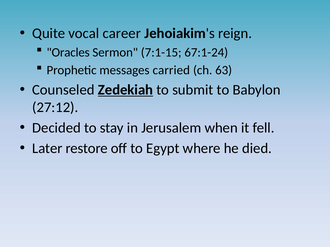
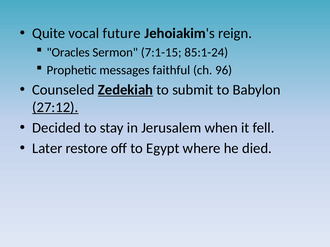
career: career -> future
67:1-24: 67:1-24 -> 85:1-24
carried: carried -> faithful
63: 63 -> 96
27:12 underline: none -> present
